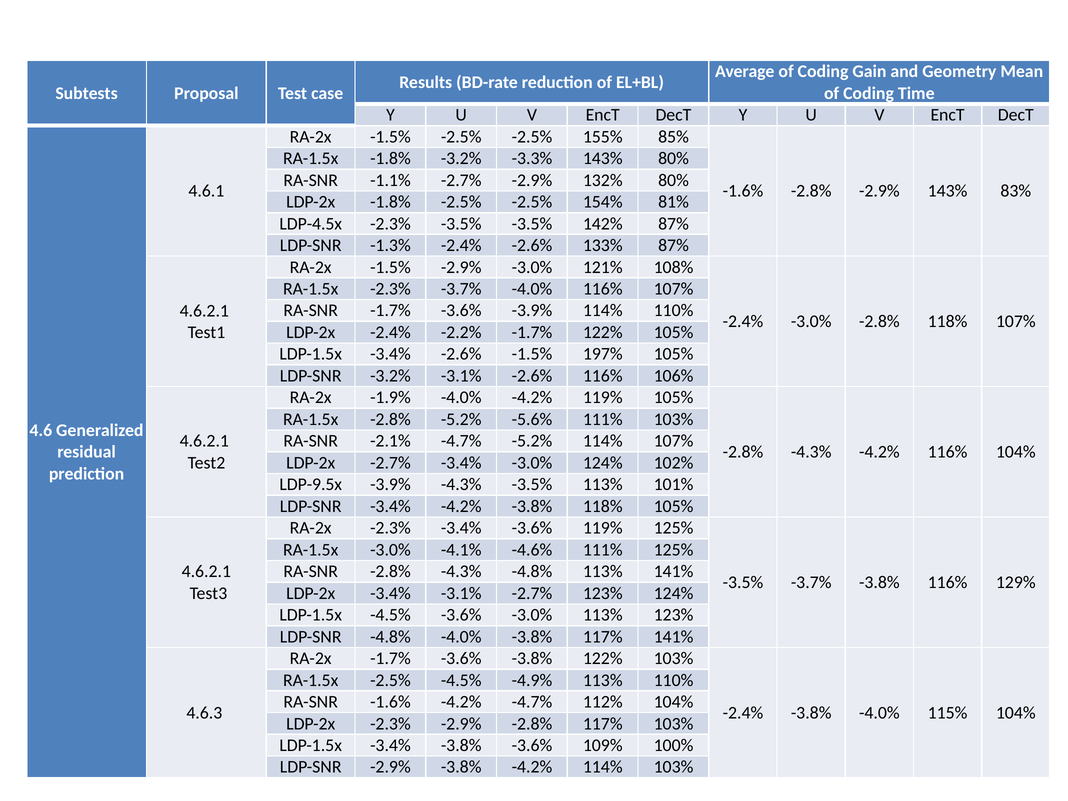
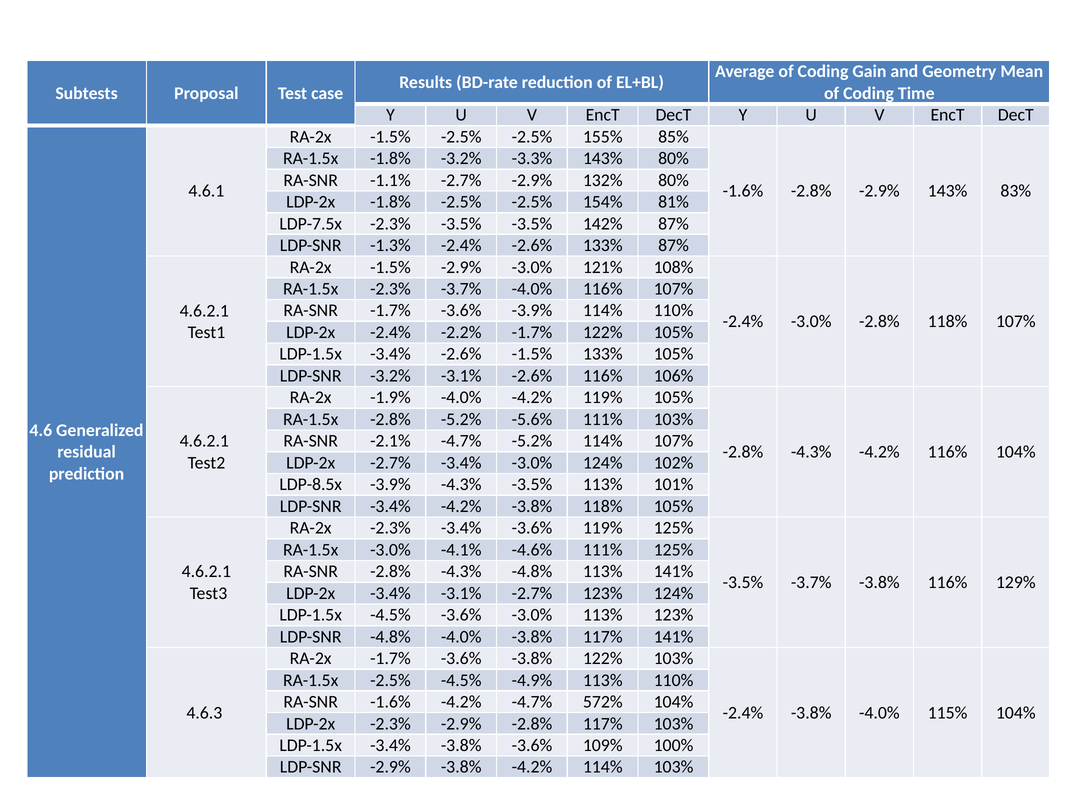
LDP-4.5x: LDP-4.5x -> LDP-7.5x
-1.5% 197%: 197% -> 133%
LDP-9.5x: LDP-9.5x -> LDP-8.5x
112%: 112% -> 572%
